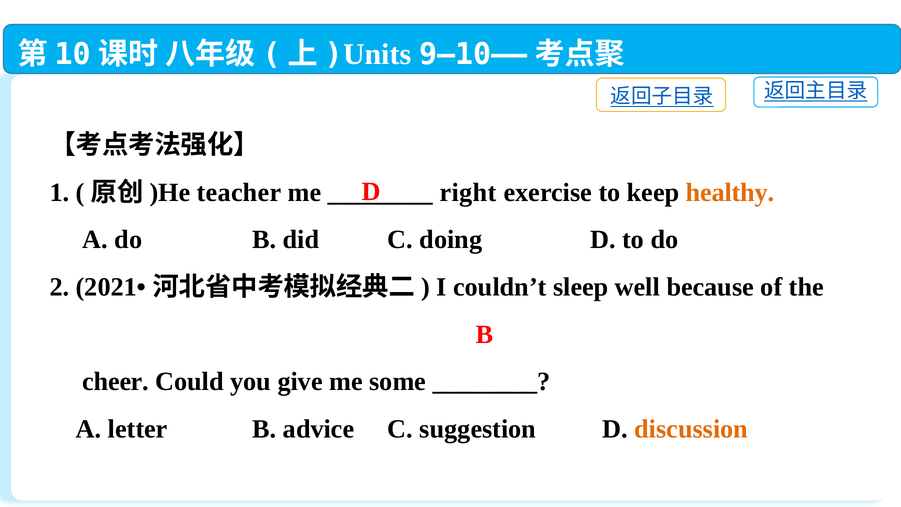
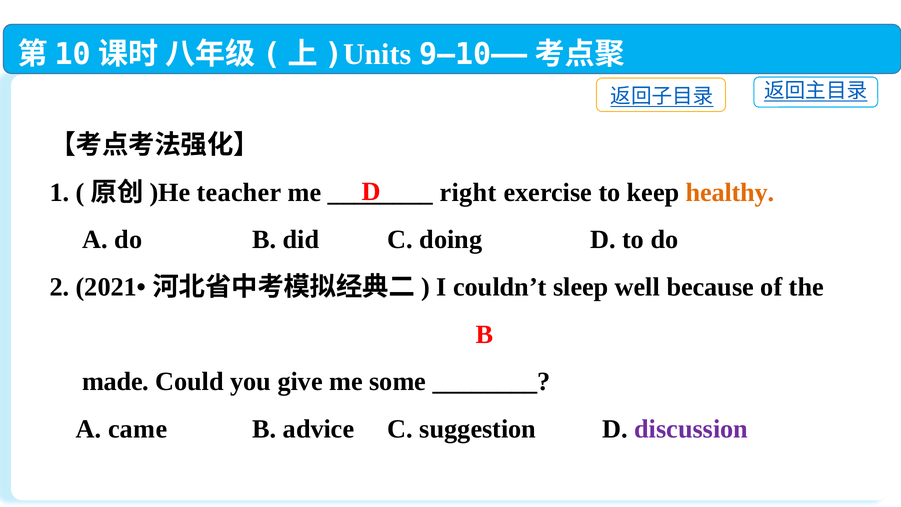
cheer: cheer -> made
letter: letter -> came
discussion colour: orange -> purple
